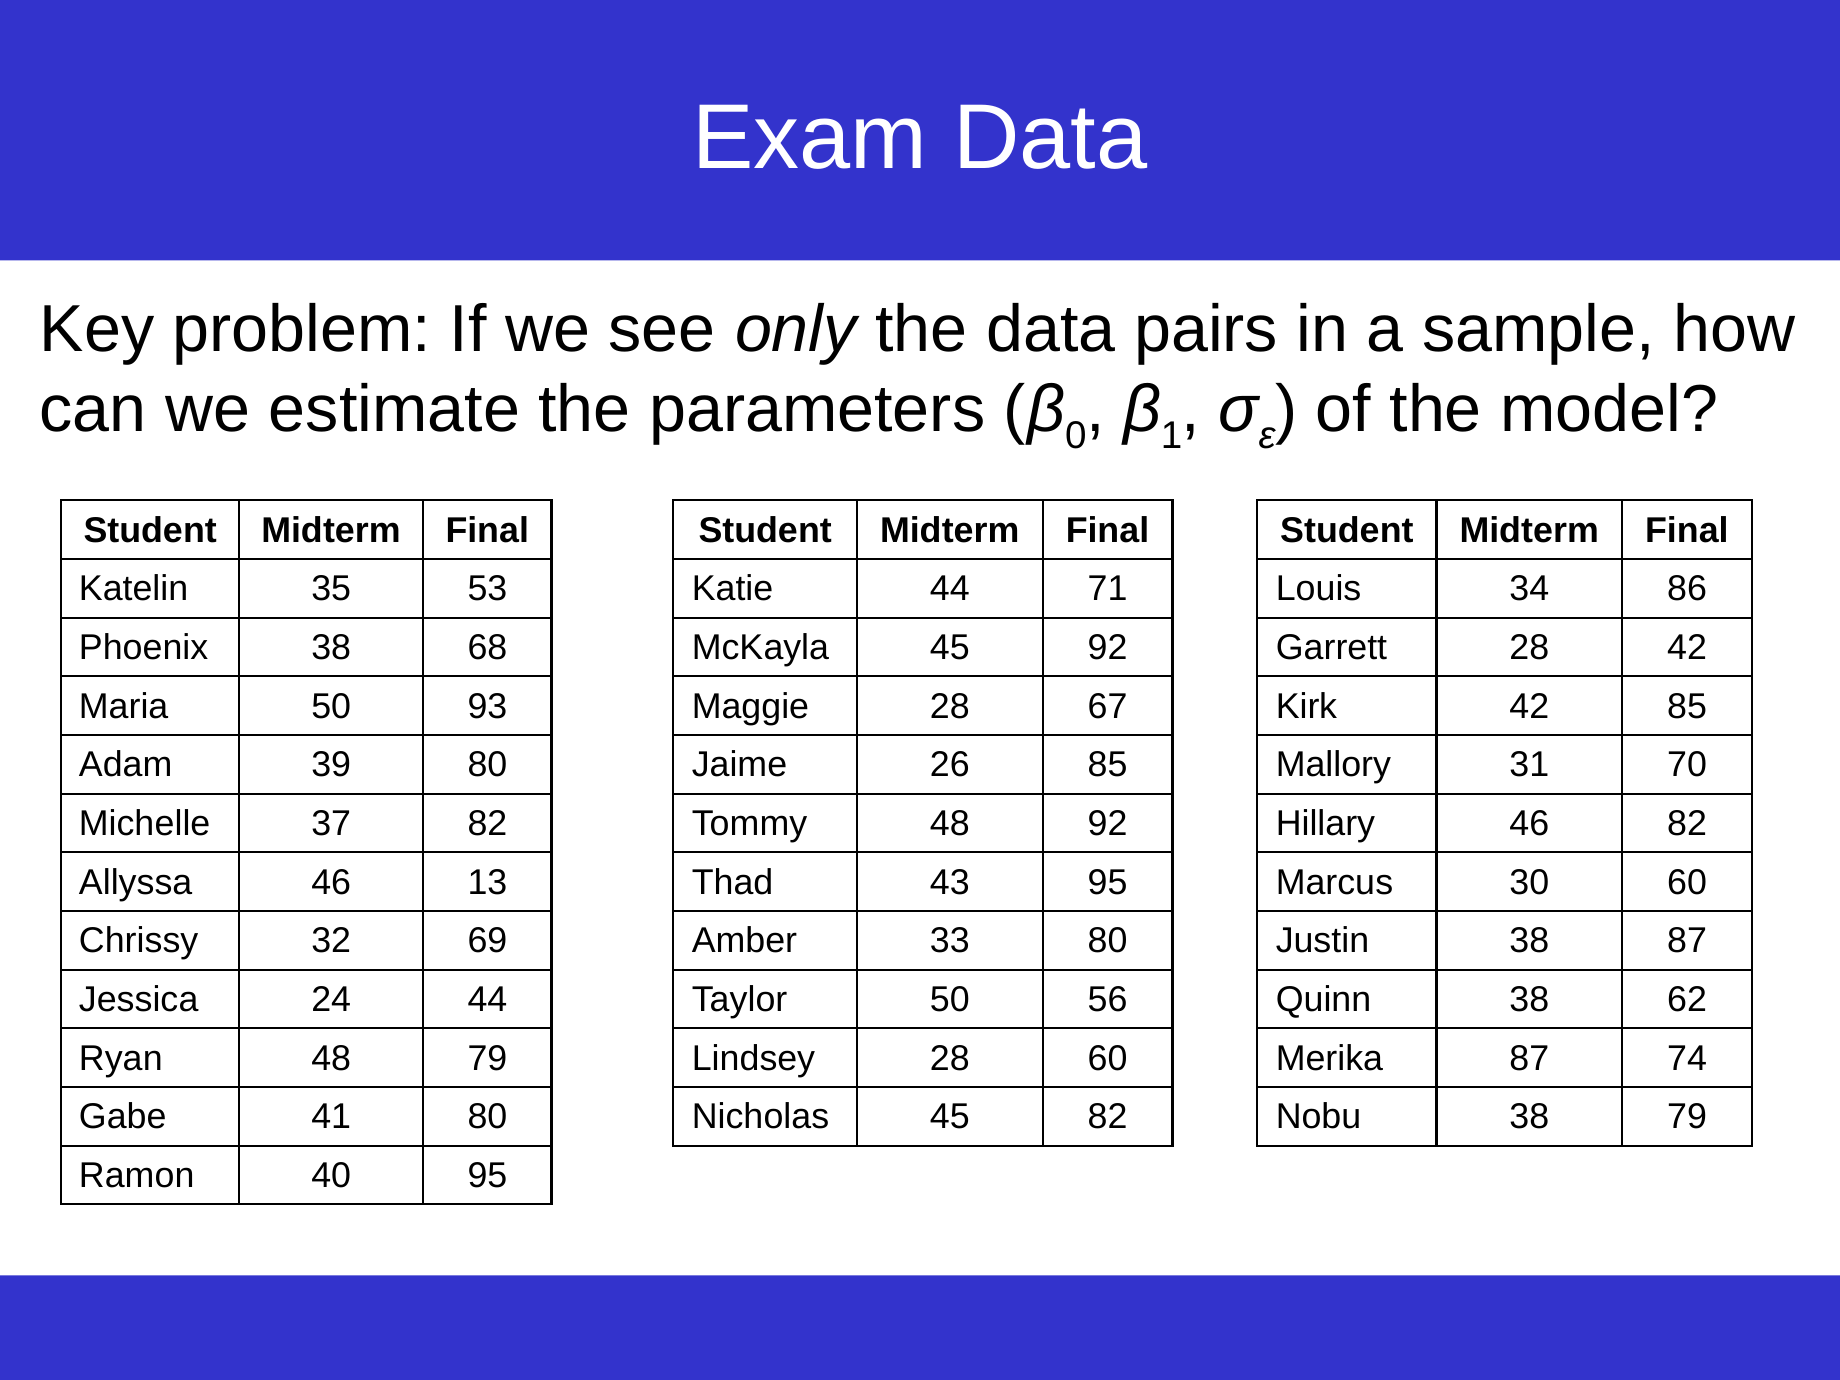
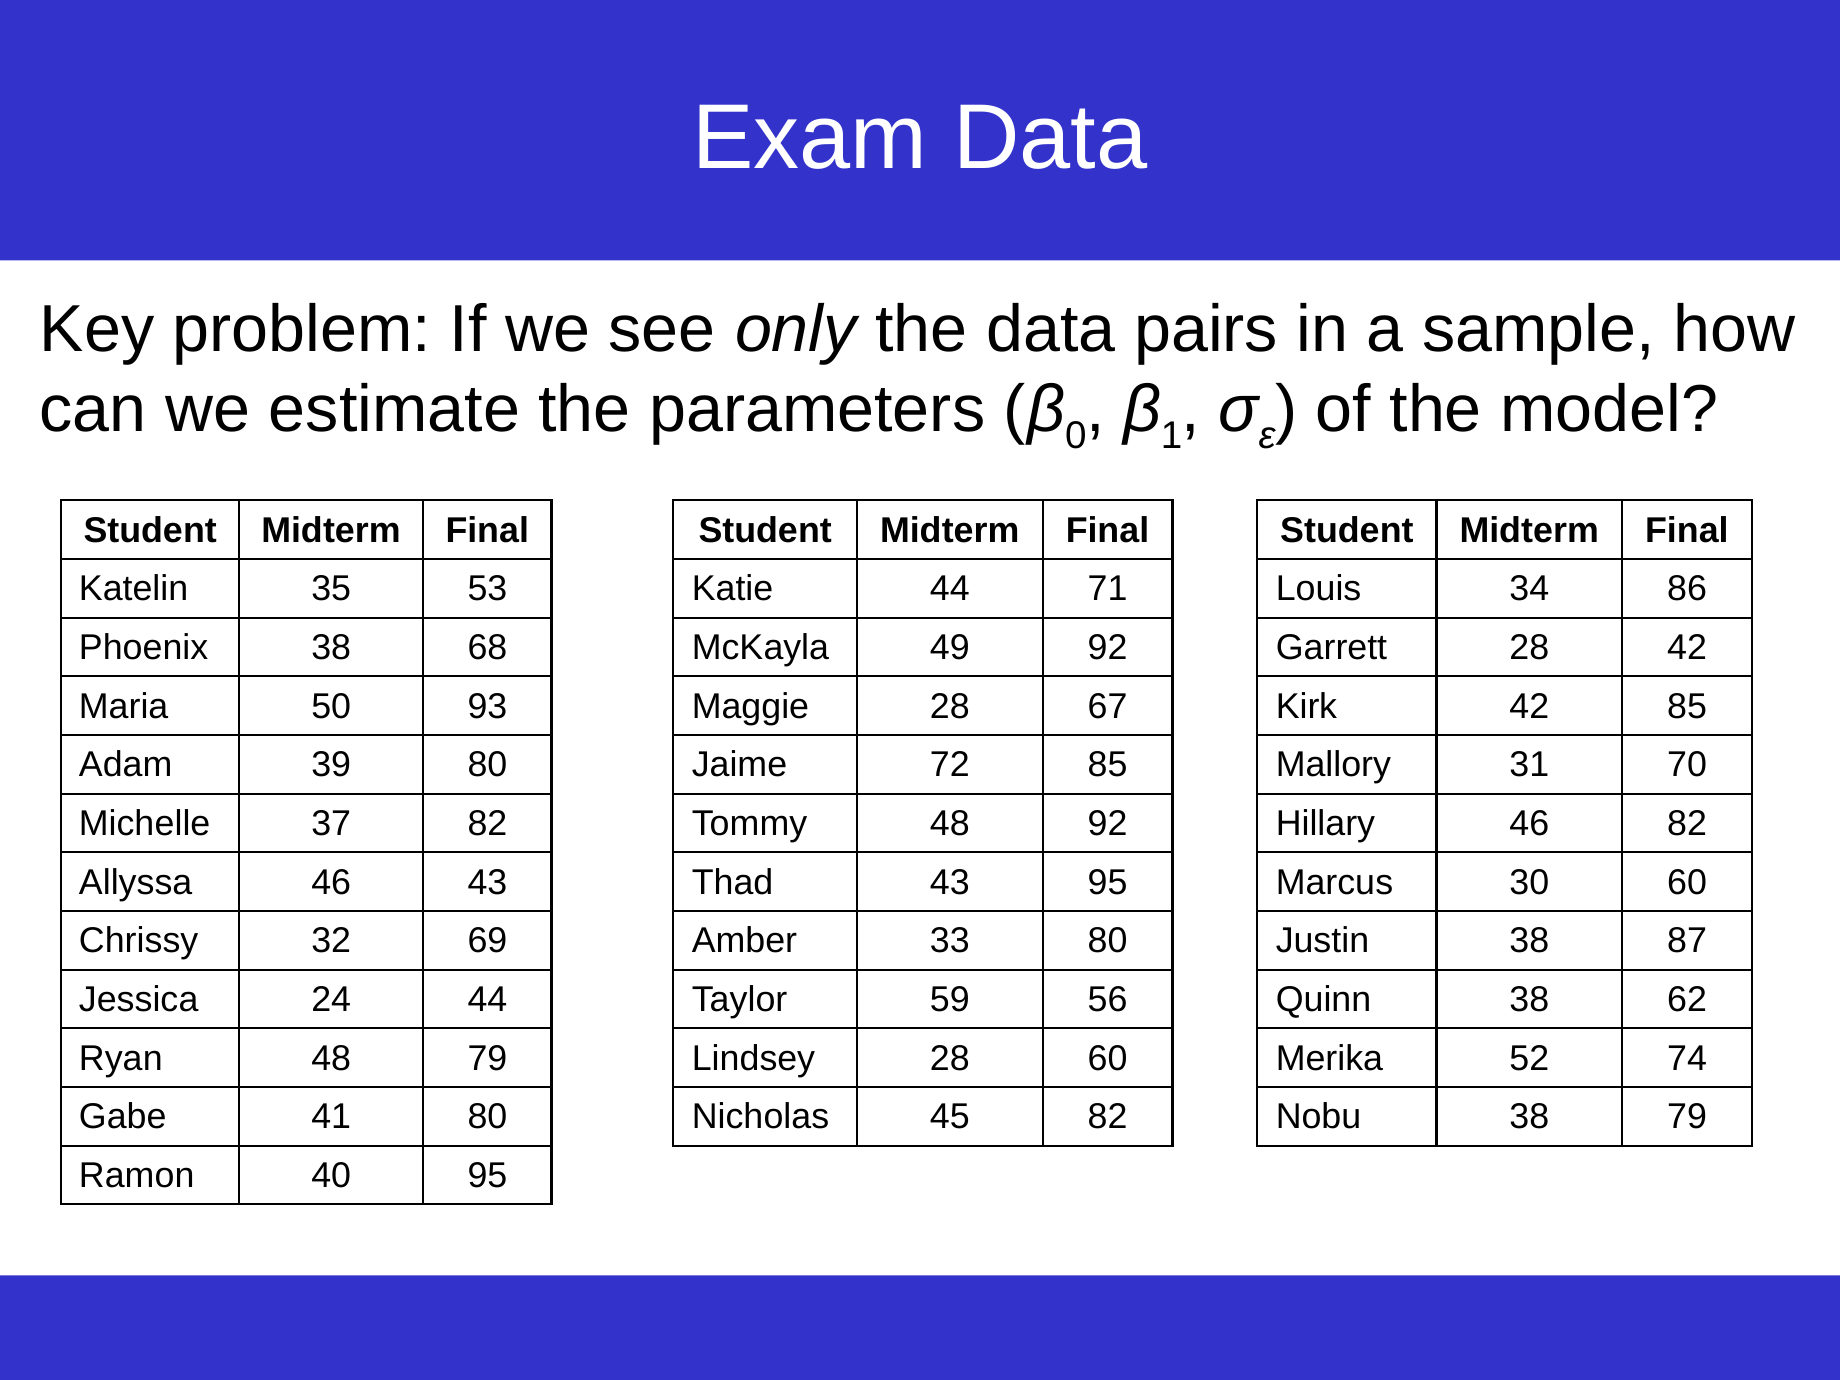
McKayla 45: 45 -> 49
26: 26 -> 72
46 13: 13 -> 43
Taylor 50: 50 -> 59
Merika 87: 87 -> 52
